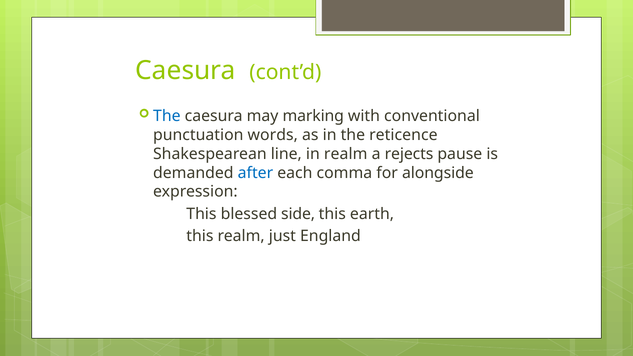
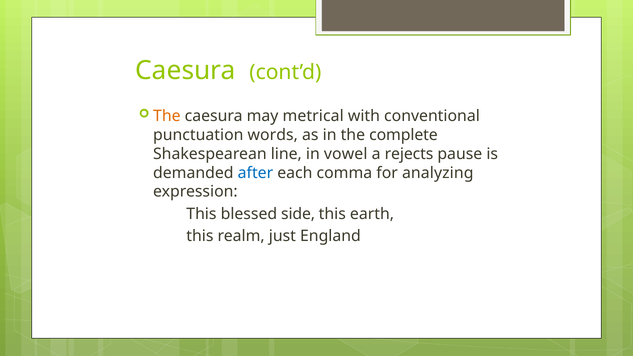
The at (167, 116) colour: blue -> orange
marking: marking -> metrical
reticence: reticence -> complete
in realm: realm -> vowel
alongside: alongside -> analyzing
